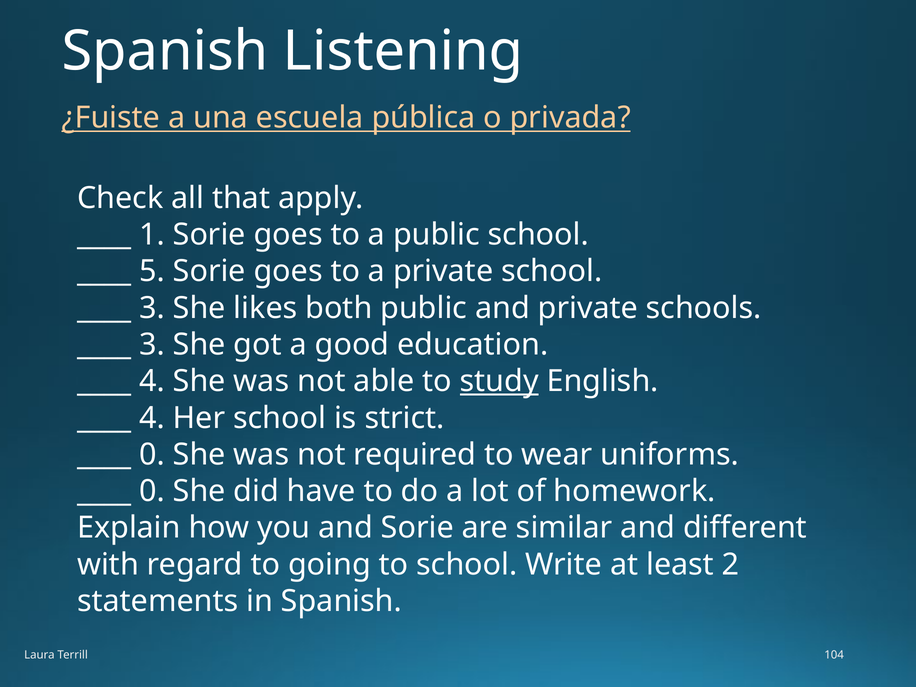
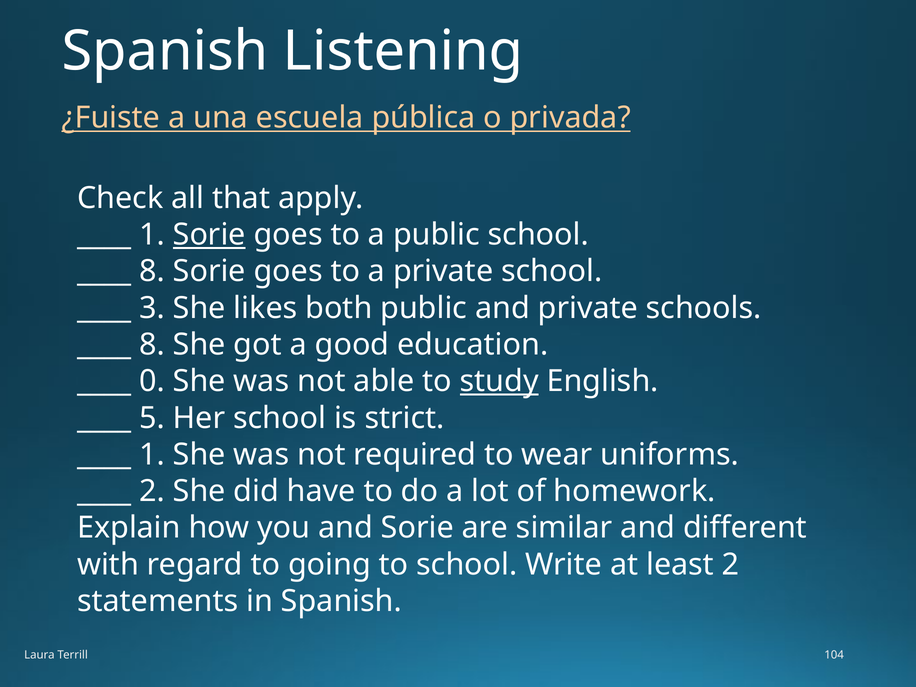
Sorie at (209, 235) underline: none -> present
5 at (152, 271): 5 -> 8
3 at (152, 345): 3 -> 8
4 at (152, 381): 4 -> 0
4 at (152, 418): 4 -> 5
0 at (152, 455): 0 -> 1
0 at (152, 491): 0 -> 2
